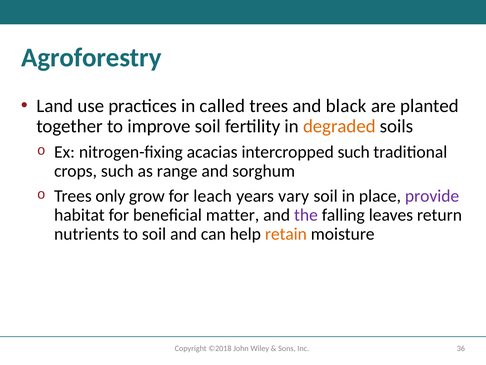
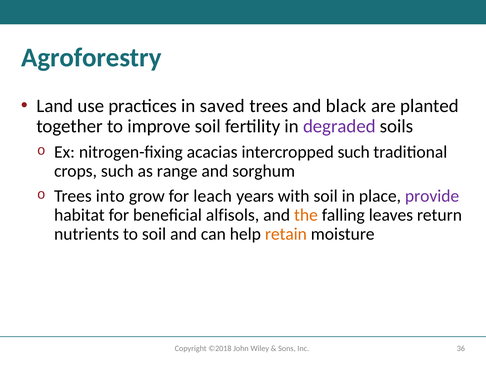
called: called -> saved
degraded colour: orange -> purple
only: only -> into
vary: vary -> with
matter: matter -> alfisols
the colour: purple -> orange
